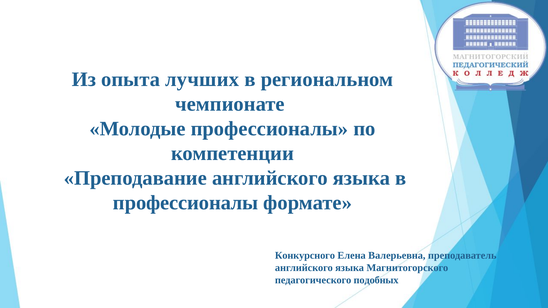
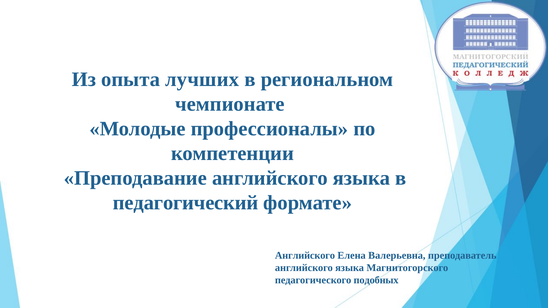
профессионалы at (186, 203): профессионалы -> педагогический
Конкурсного at (305, 256): Конкурсного -> Английского
